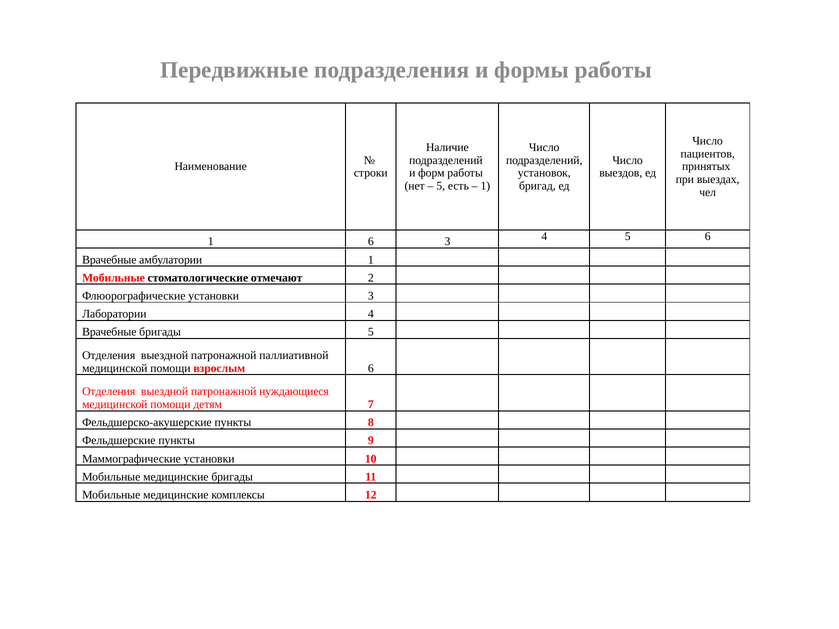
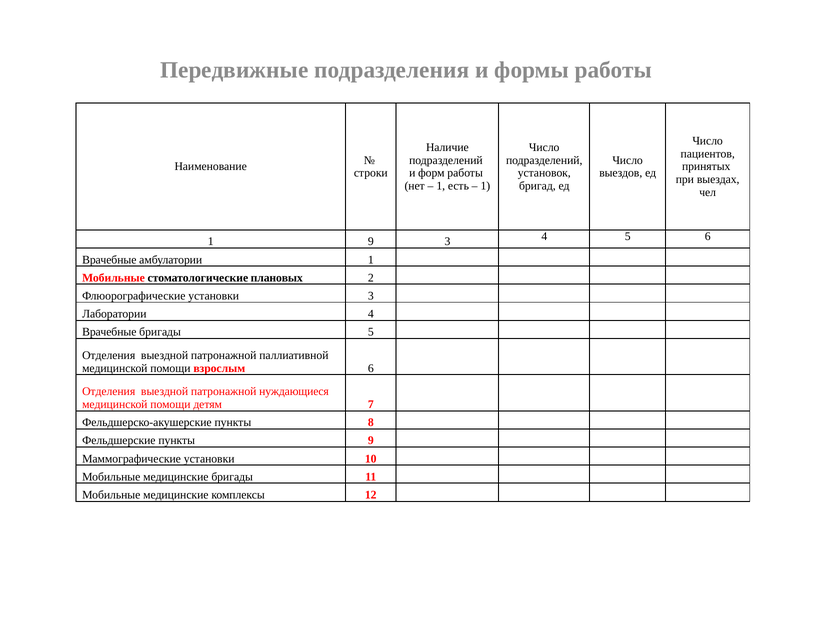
5 at (441, 186): 5 -> 1
1 6: 6 -> 9
отмечают: отмечают -> плановых
